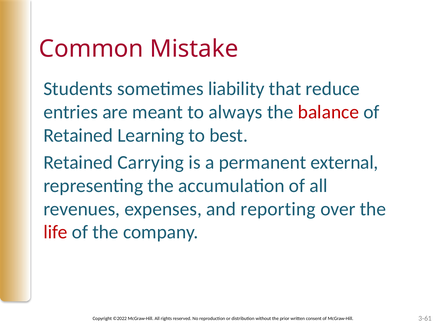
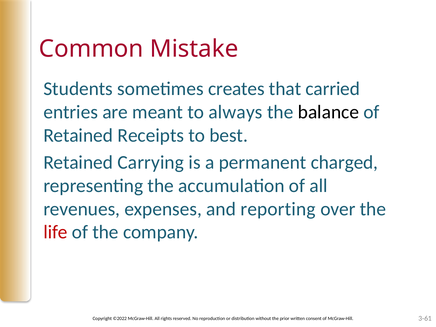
liability: liability -> creates
reduce: reduce -> carried
balance colour: red -> black
Learning: Learning -> Receipts
external: external -> charged
